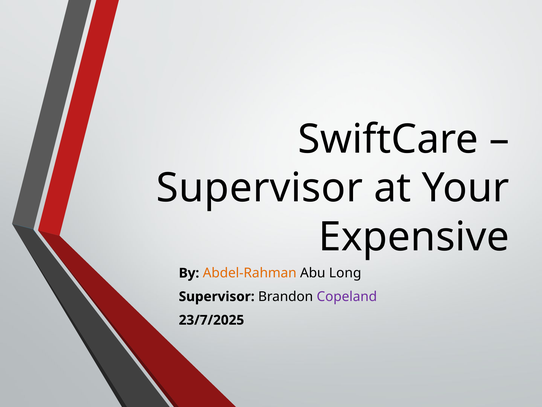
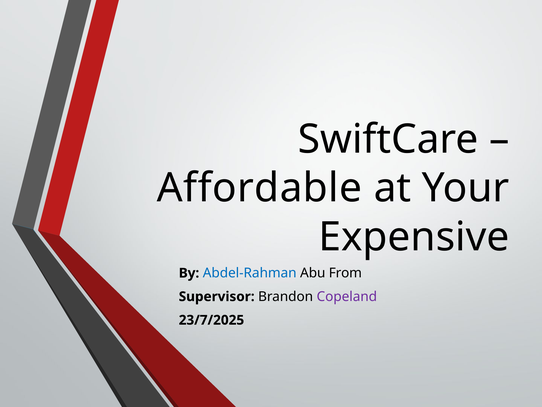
Supervisor at (260, 188): Supervisor -> Affordable
Abdel-Rahman colour: orange -> blue
Long: Long -> From
